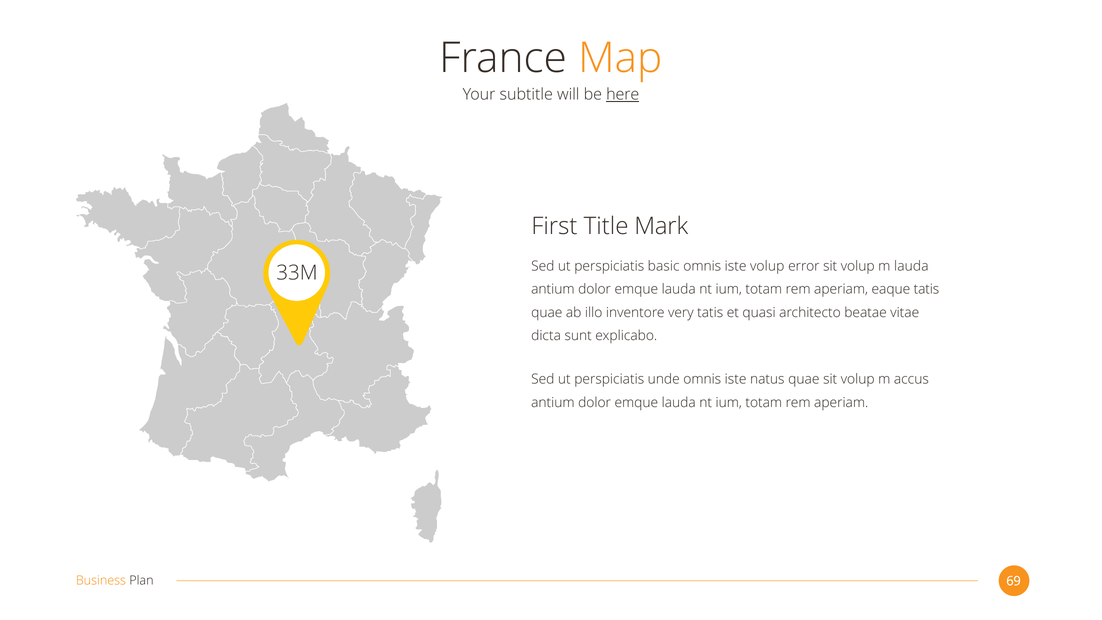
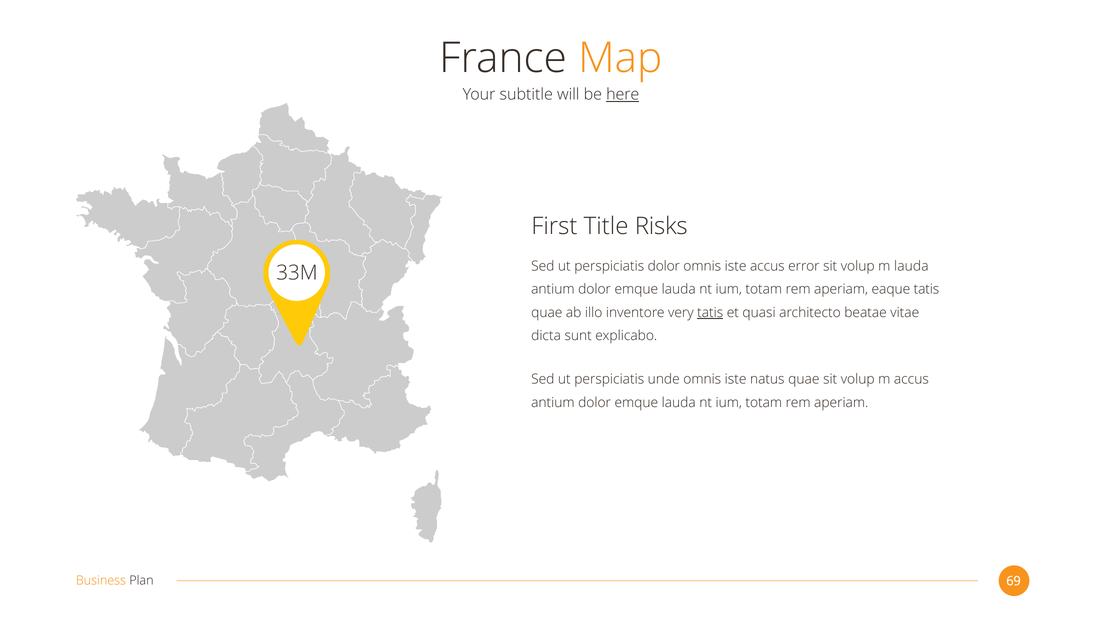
Mark: Mark -> Risks
perspiciatis basic: basic -> dolor
iste volup: volup -> accus
tatis at (710, 312) underline: none -> present
